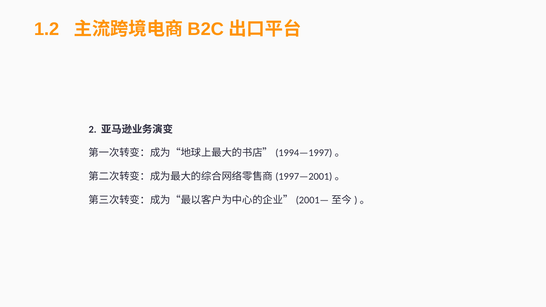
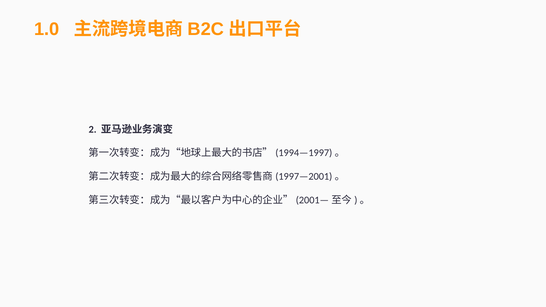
1.2: 1.2 -> 1.0
